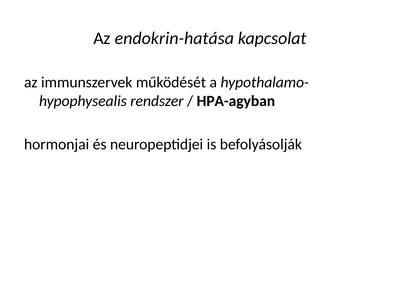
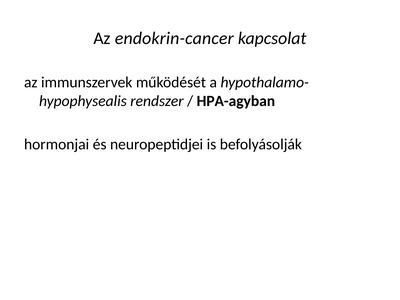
endokrin-hatása: endokrin-hatása -> endokrin-cancer
